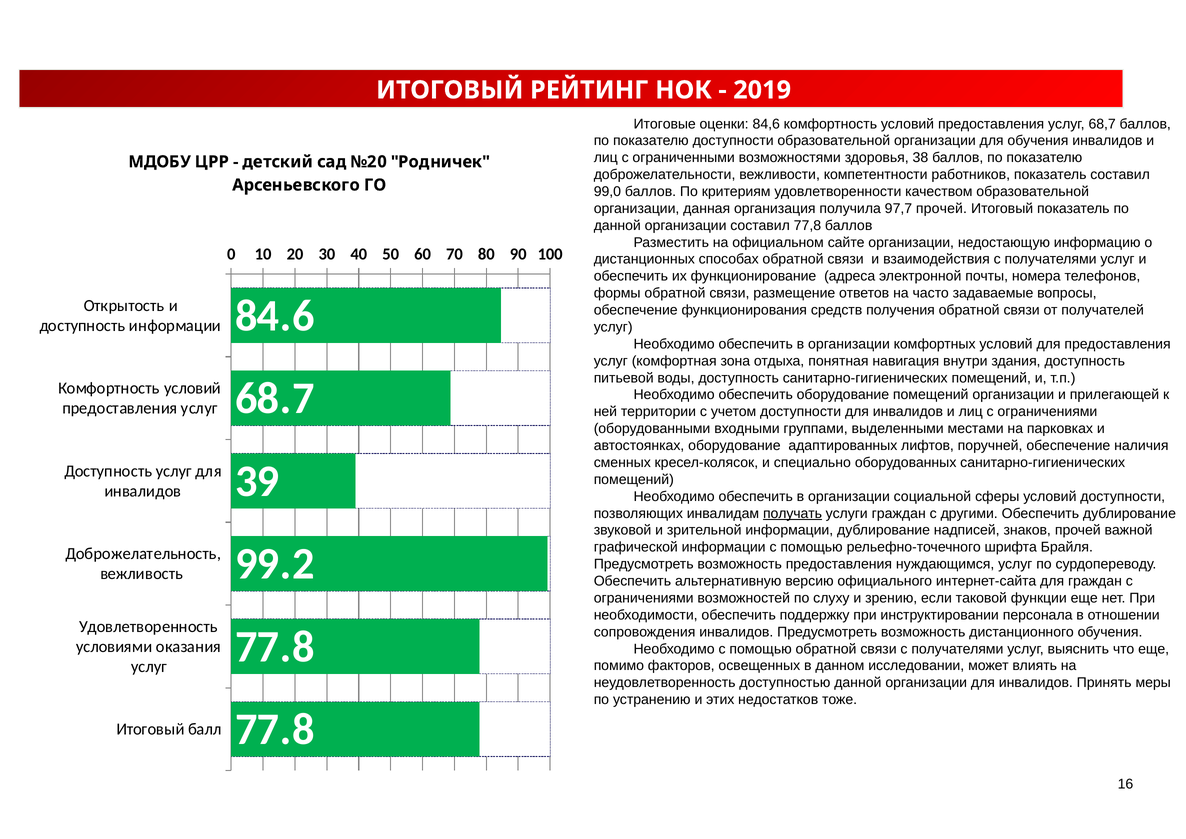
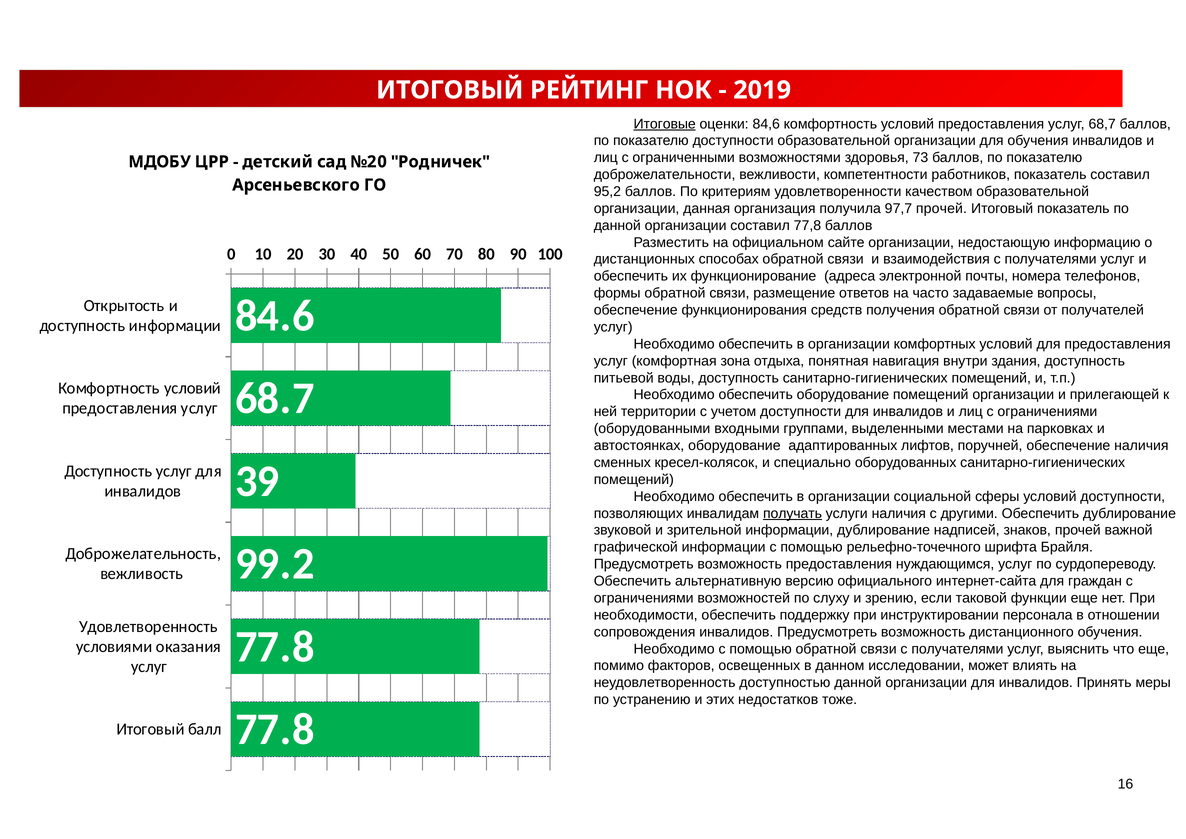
Итоговые underline: none -> present
38: 38 -> 73
99,0: 99,0 -> 95,2
услуги граждан: граждан -> наличия
